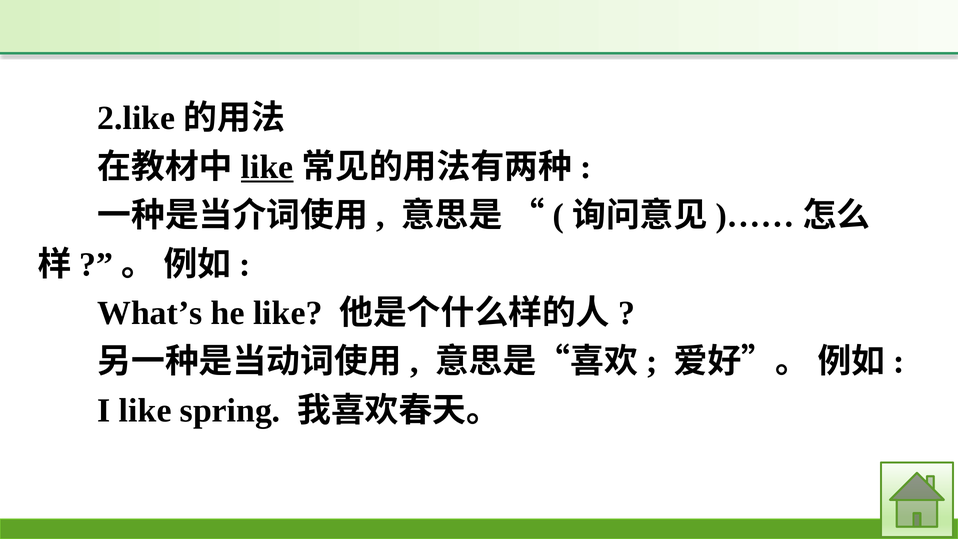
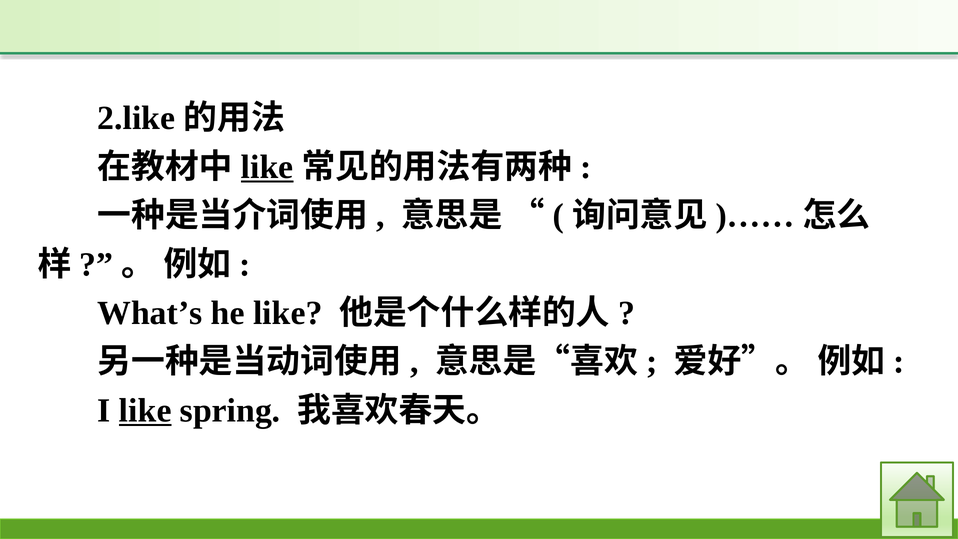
like at (145, 410) underline: none -> present
